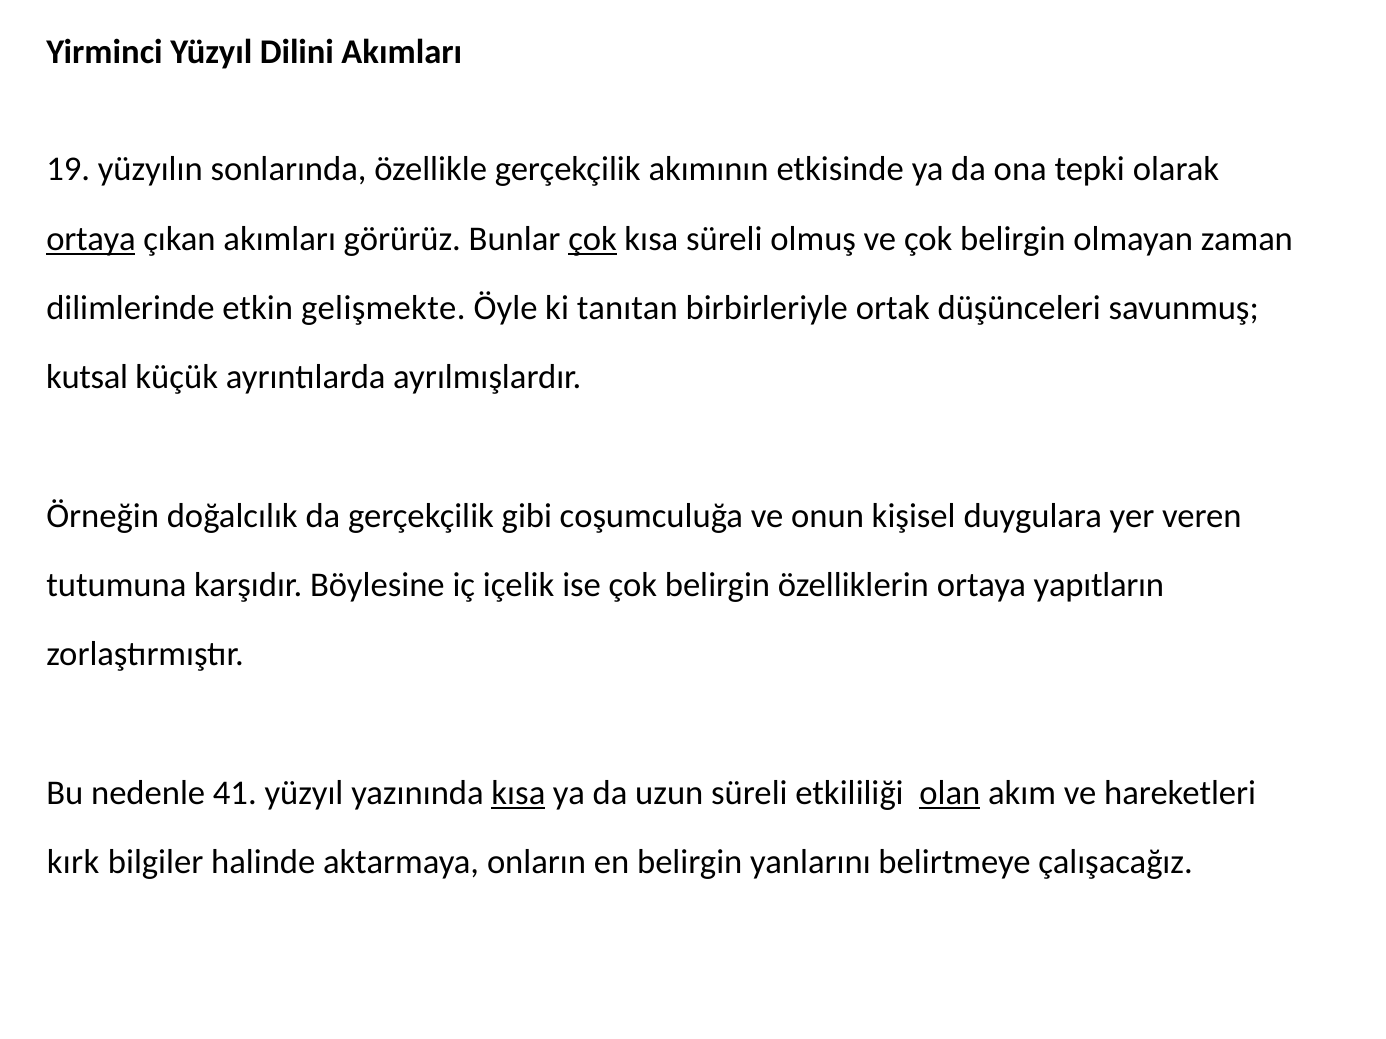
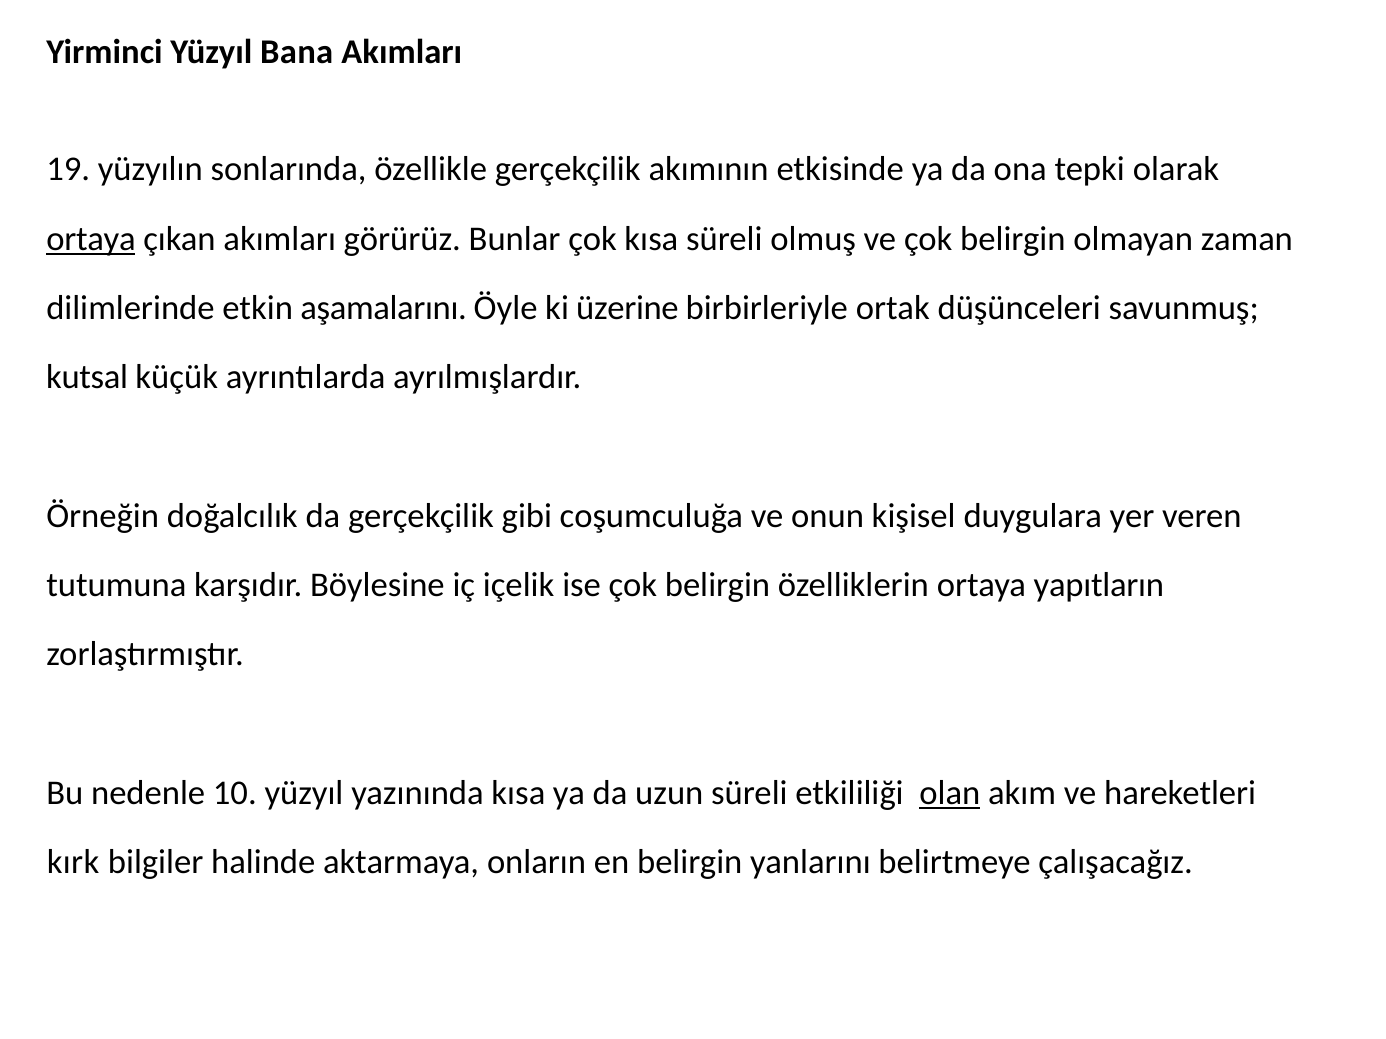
Dilini: Dilini -> Bana
çok at (593, 239) underline: present -> none
gelişmekte: gelişmekte -> aşamalarını
tanıtan: tanıtan -> üzerine
41: 41 -> 10
kısa at (518, 793) underline: present -> none
